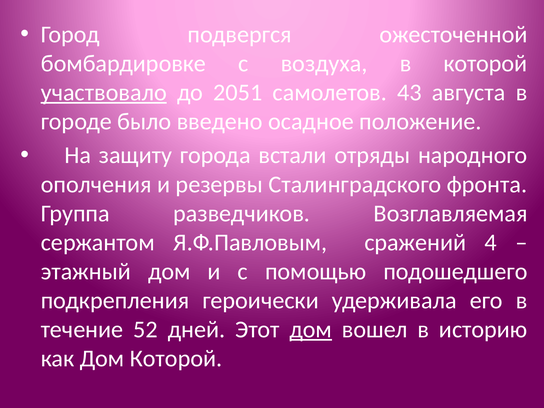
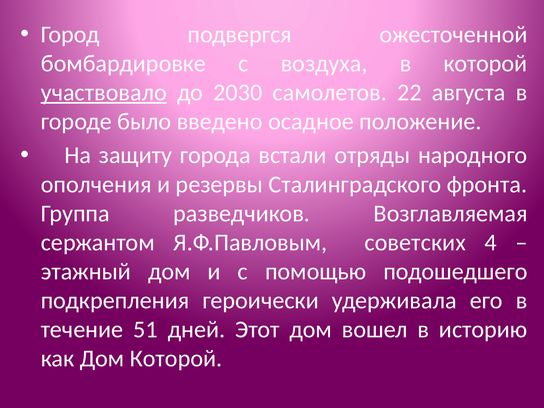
2051: 2051 -> 2030
43: 43 -> 22
сражений: сражений -> советских
52: 52 -> 51
дом at (311, 329) underline: present -> none
